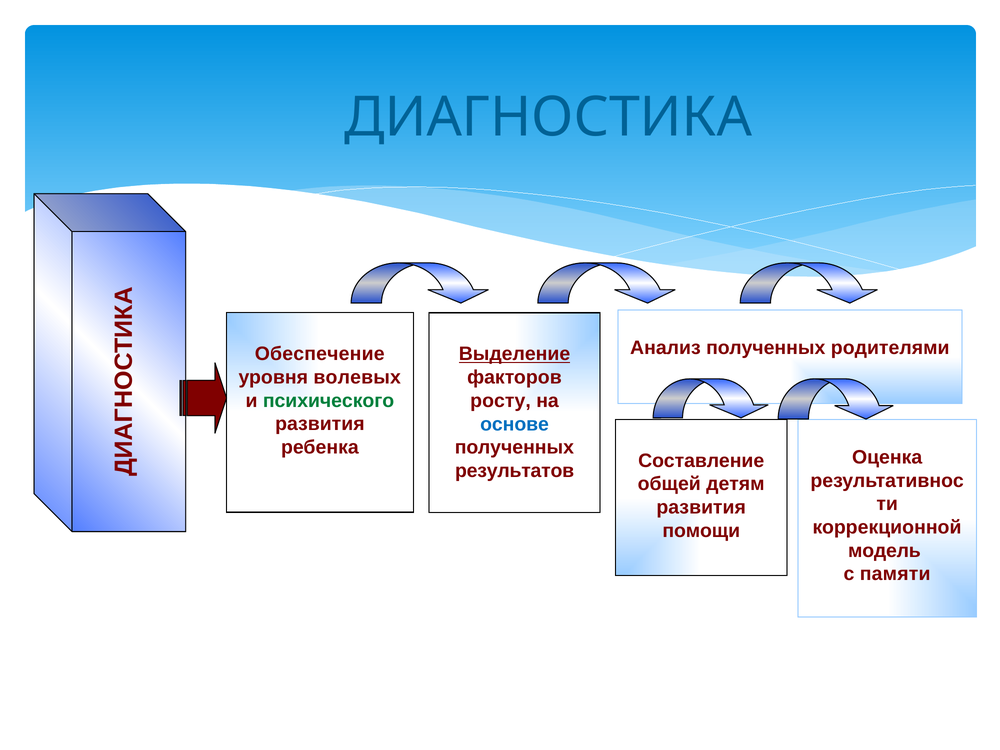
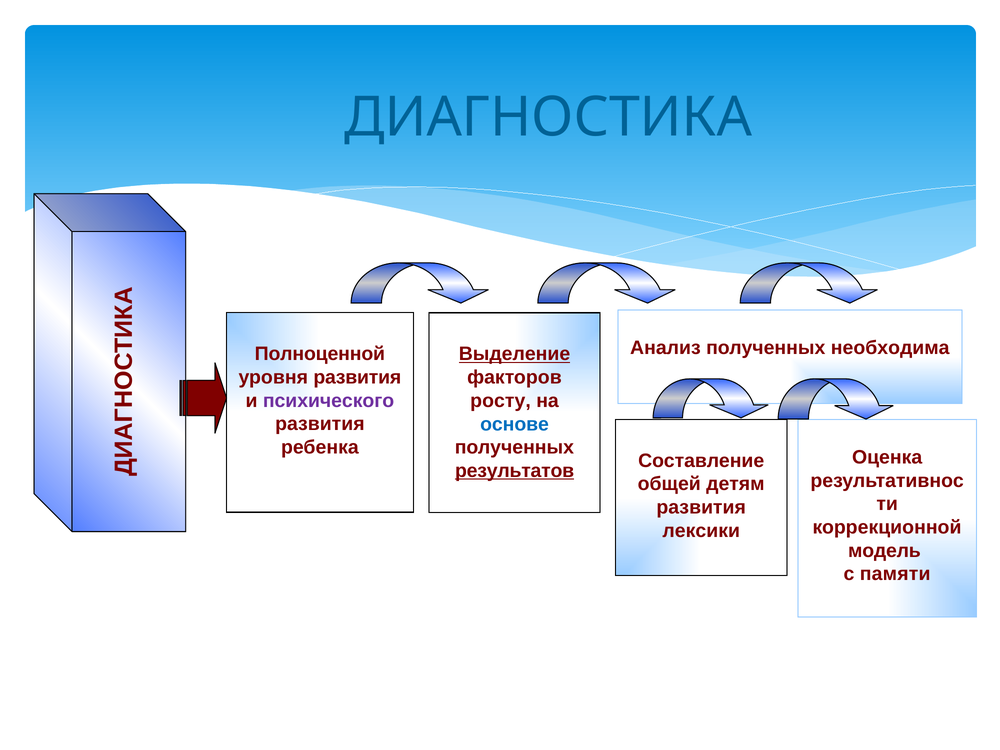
родителями: родителями -> необходима
Обеспечение: Обеспечение -> Полноценной
уровня волевых: волевых -> развития
психического colour: green -> purple
результатов underline: none -> present
помощи: помощи -> лексики
